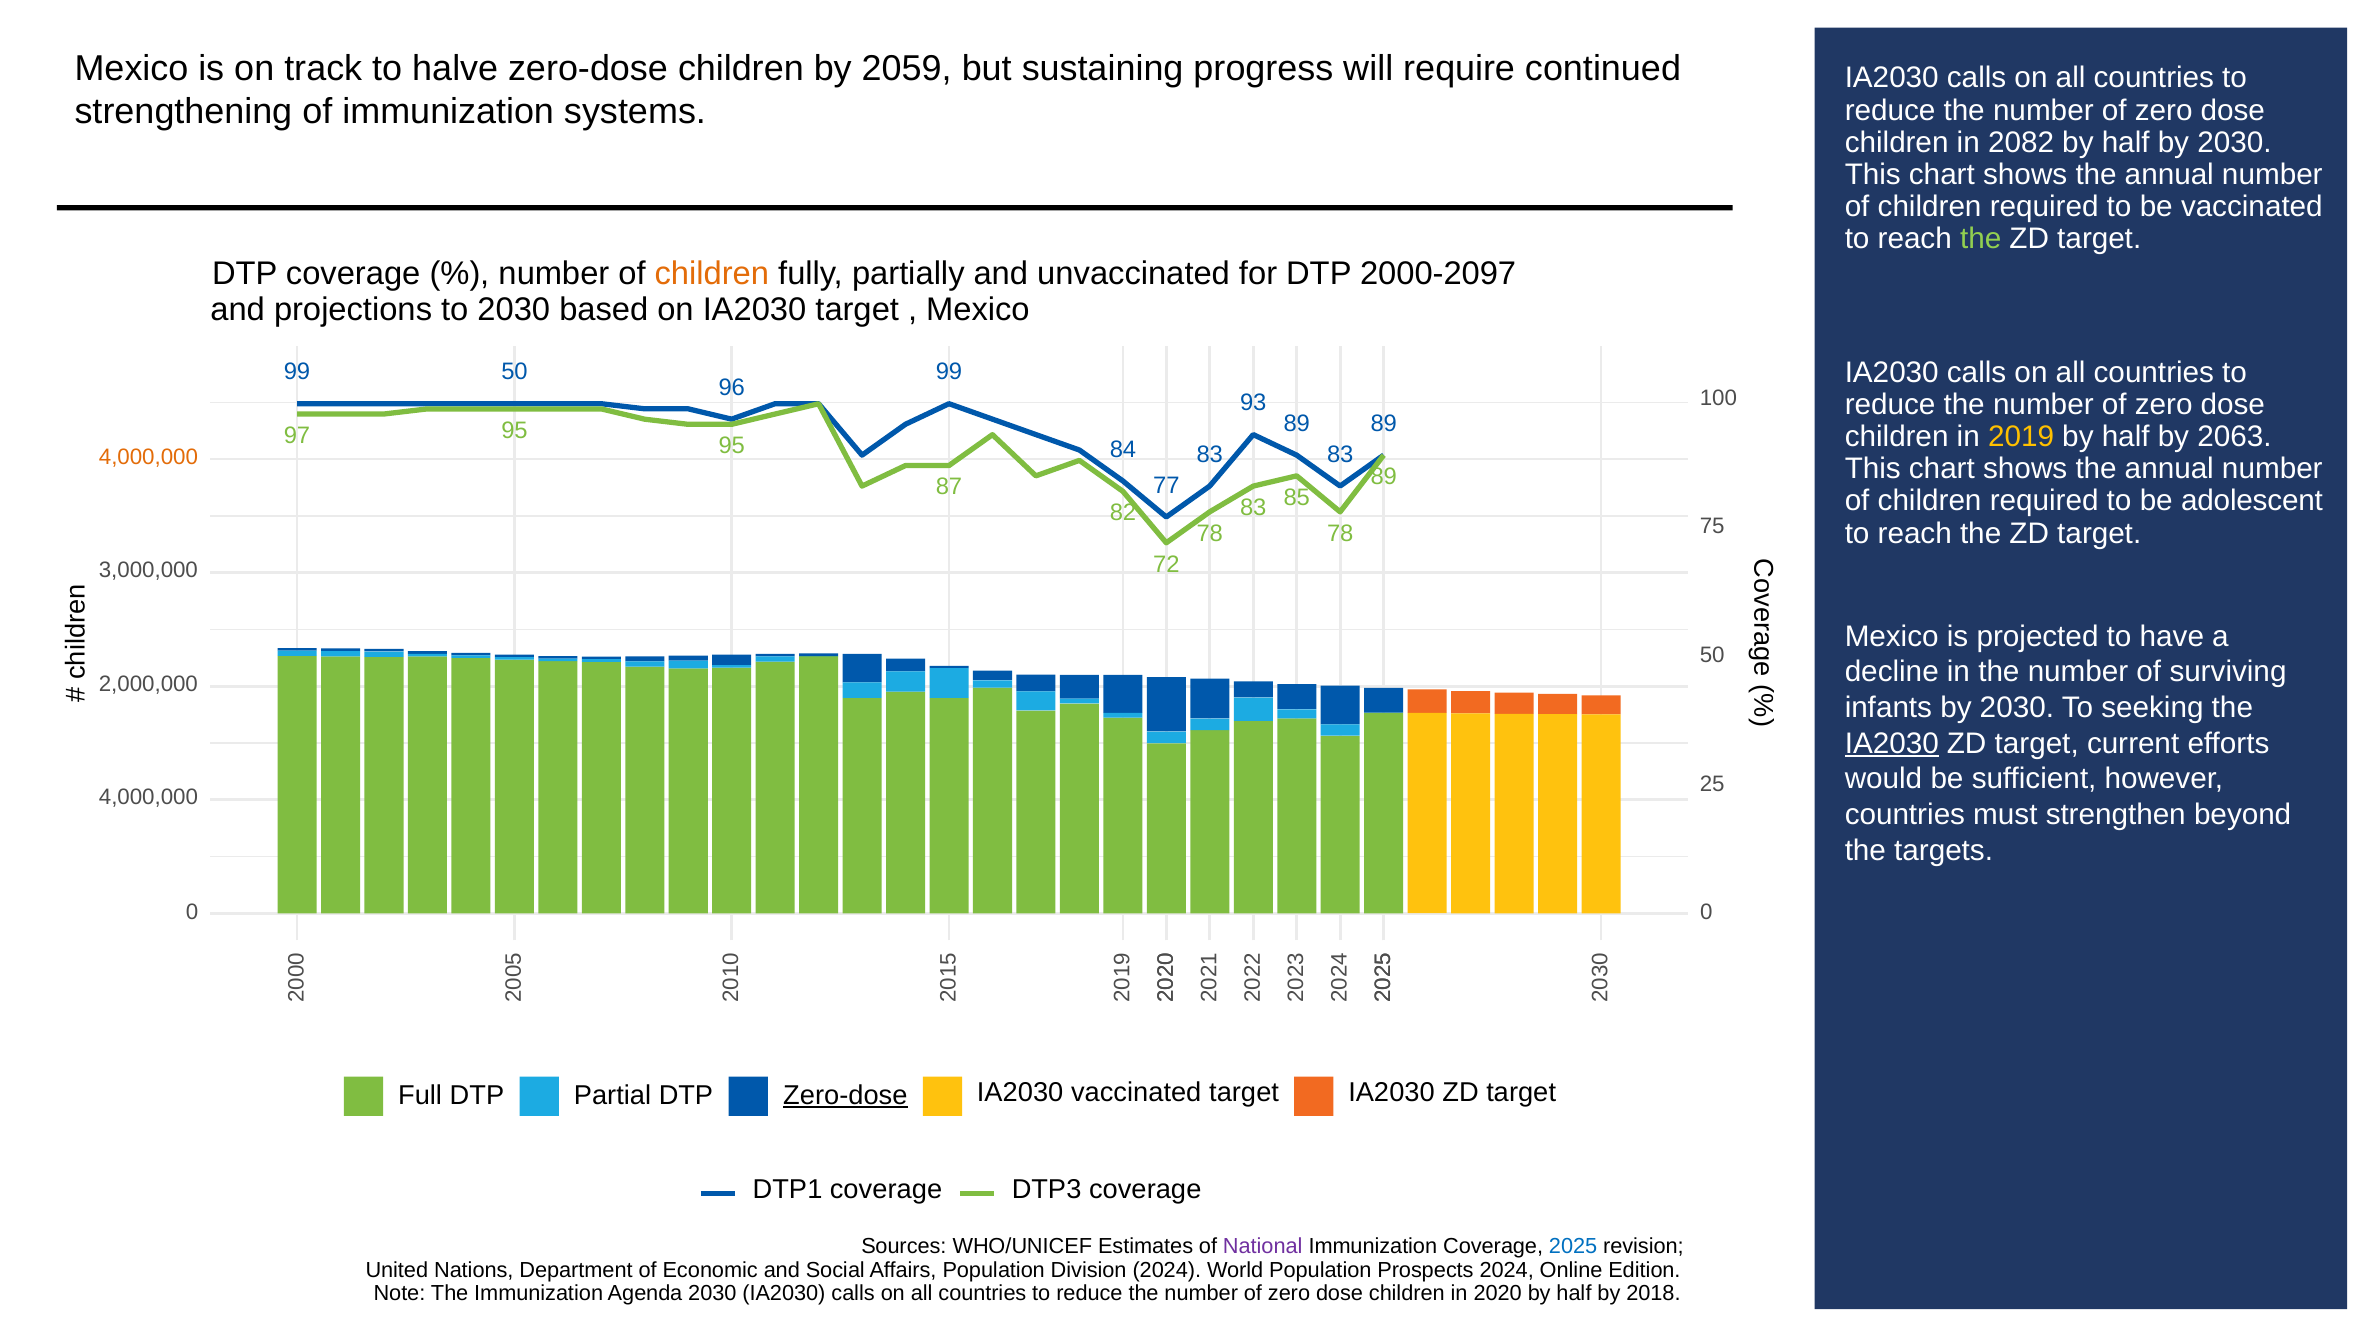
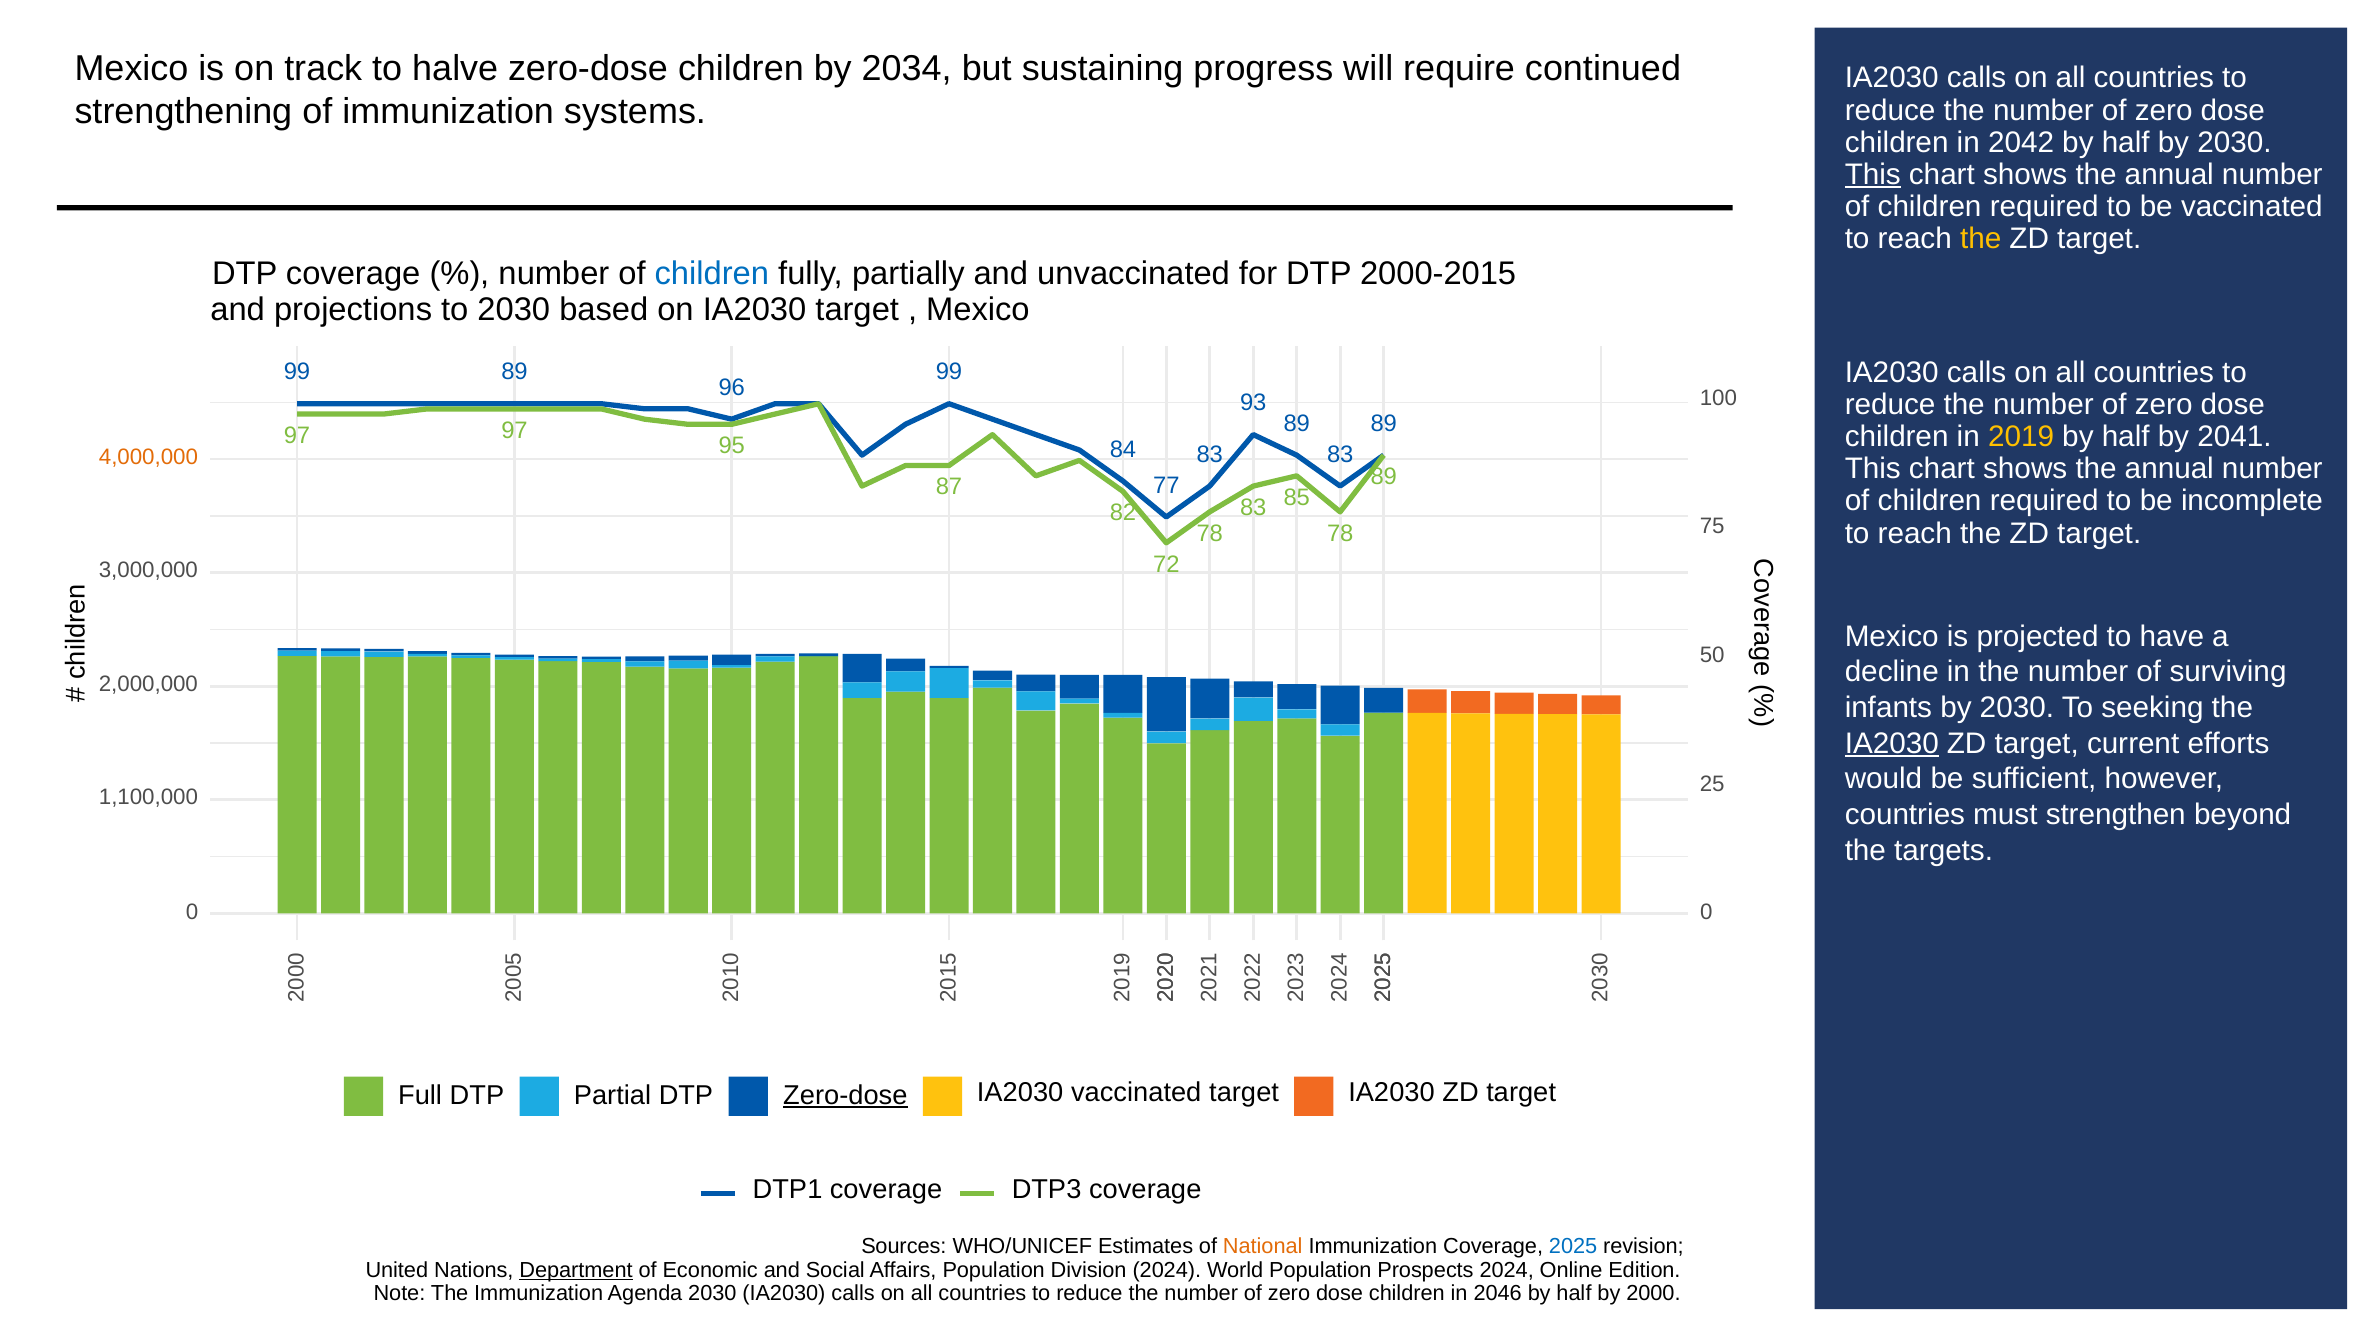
2059: 2059 -> 2034
2082: 2082 -> 2042
This at (1873, 174) underline: none -> present
the at (1981, 239) colour: light green -> yellow
children at (712, 274) colour: orange -> blue
2000-2097: 2000-2097 -> 2000-2015
99 50: 50 -> 89
2063: 2063 -> 2041
97 95: 95 -> 97
adolescent: adolescent -> incomplete
4,000,000 at (148, 798): 4,000,000 -> 1,100,000
National colour: purple -> orange
Department underline: none -> present
2020: 2020 -> 2046
2018: 2018 -> 2000
